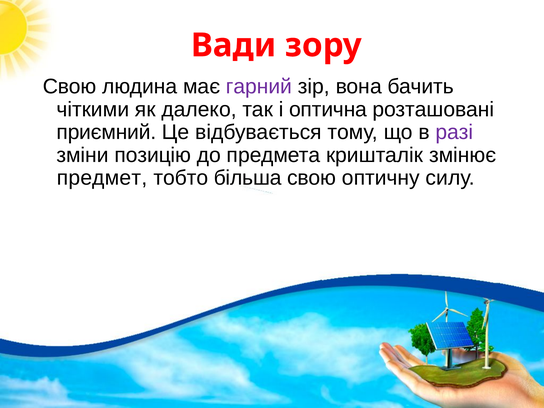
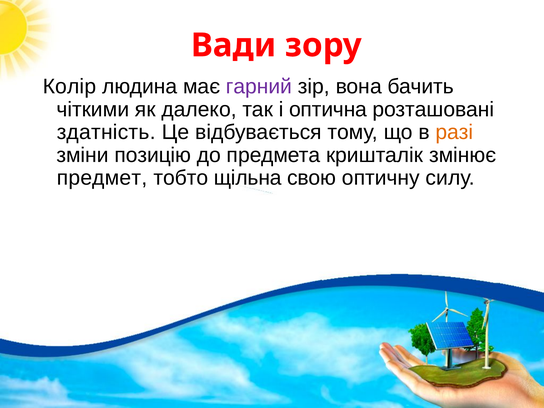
Свою at (70, 87): Свою -> Колір
приємний: приємний -> здатність
разі colour: purple -> orange
більша: більша -> щільна
